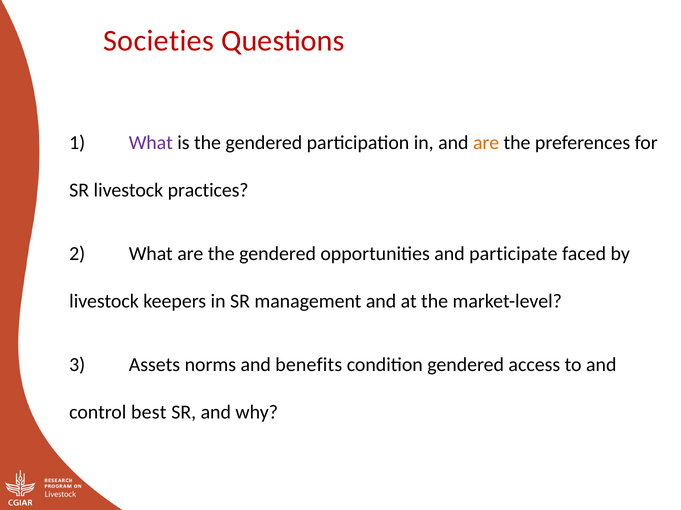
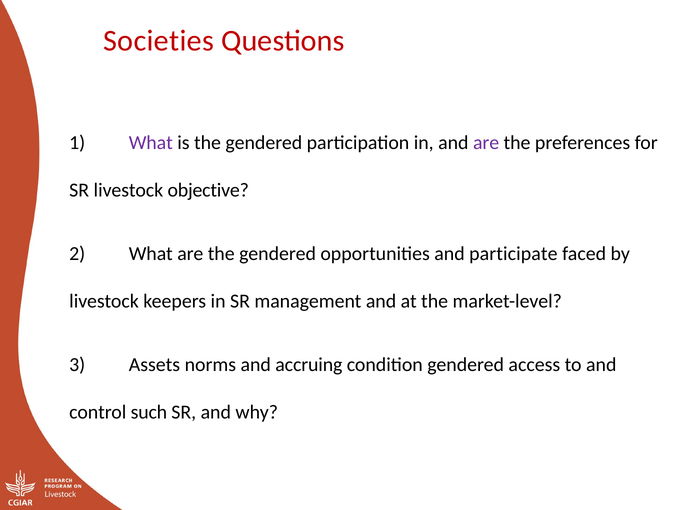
are at (486, 143) colour: orange -> purple
practices: practices -> objective
benefits: benefits -> accruing
best: best -> such
